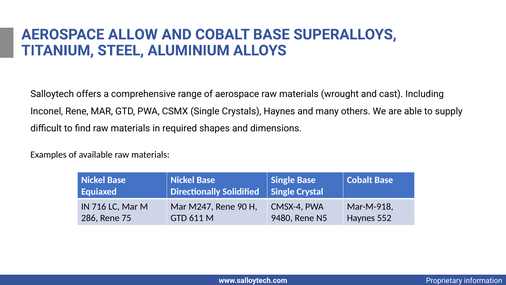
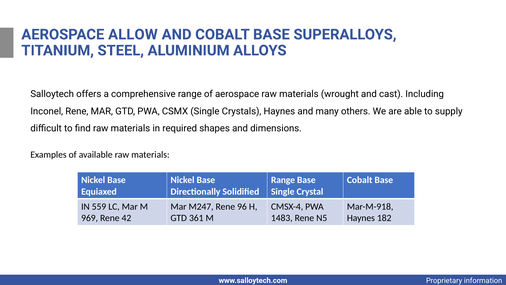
Single at (283, 180): Single -> Range
716: 716 -> 559
90: 90 -> 96
286: 286 -> 969
75: 75 -> 42
611: 611 -> 361
9480: 9480 -> 1483
552: 552 -> 182
